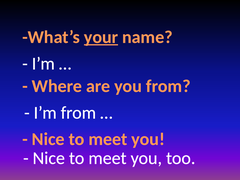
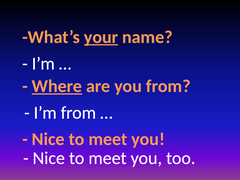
Where underline: none -> present
